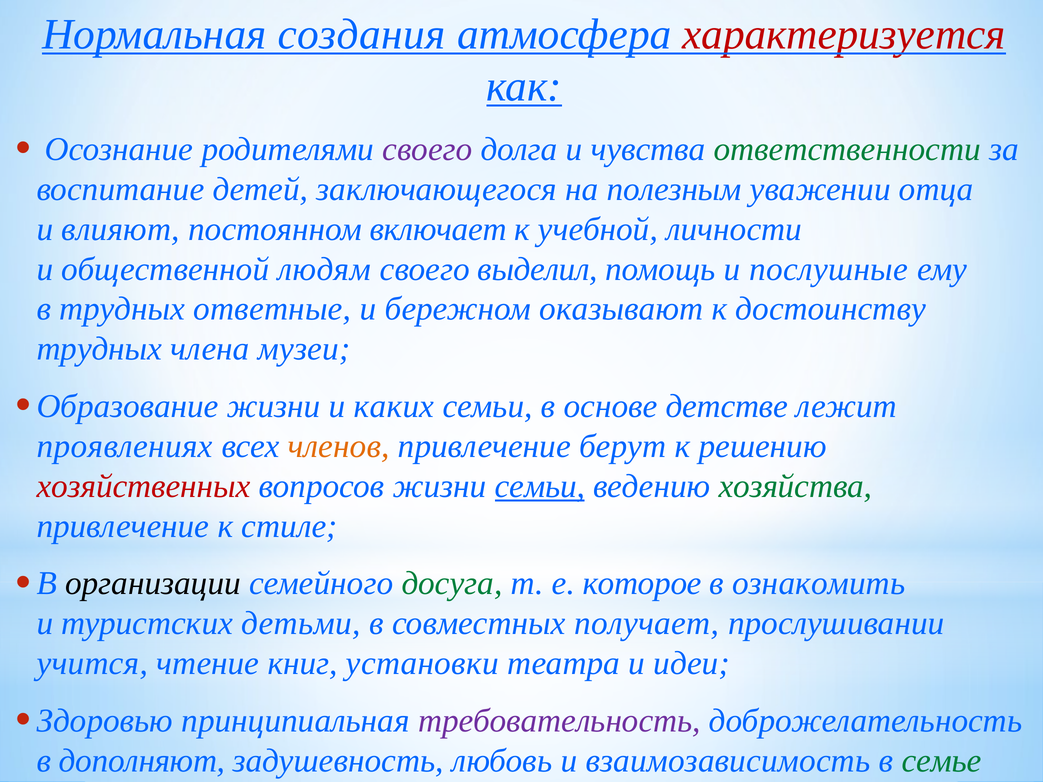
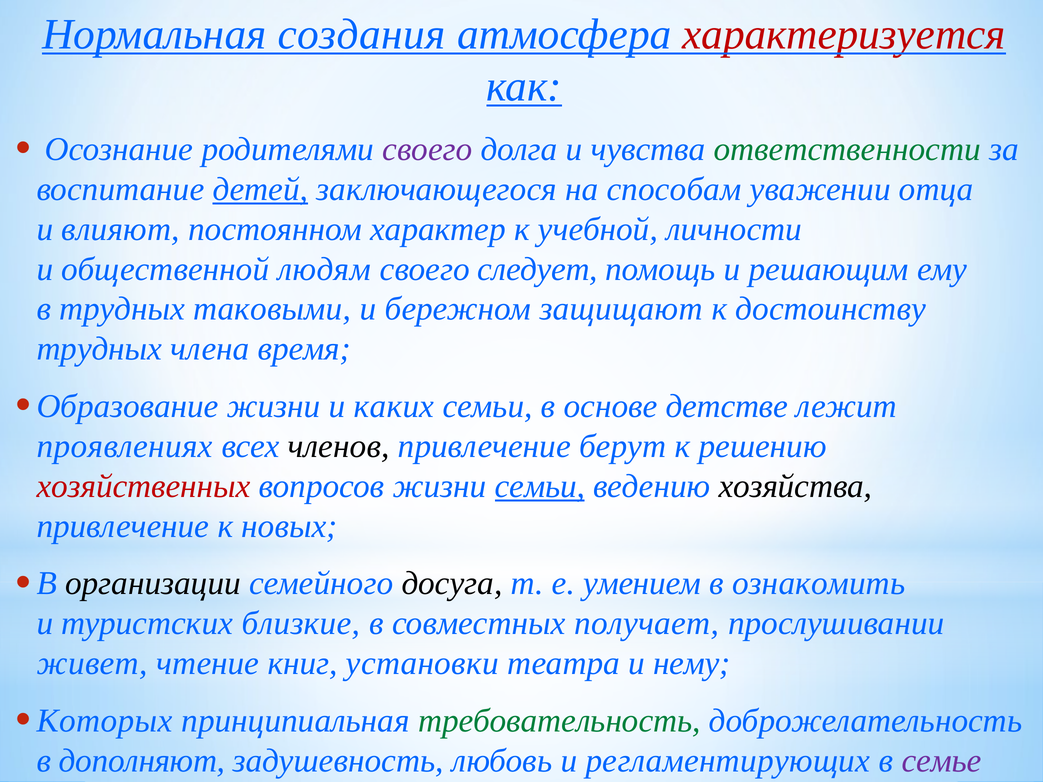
детей underline: none -> present
полезным: полезным -> способам
включает: включает -> характер
выделил: выделил -> следует
послушные: послушные -> решающим
ответные: ответные -> таковыми
оказывают: оказывают -> защищают
музеи: музеи -> время
членов colour: orange -> black
хозяйства colour: green -> black
стиле: стиле -> новых
досуга colour: green -> black
которое: которое -> умением
детьми: детьми -> близкие
учится: учится -> живет
идеи: идеи -> нему
Здоровью: Здоровью -> Которых
требовательность colour: purple -> green
взаимозависимость: взаимозависимость -> регламентирующих
семье colour: green -> purple
